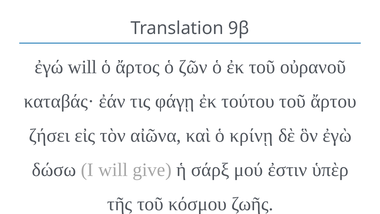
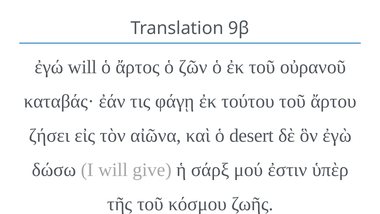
κρίνῃ: κρίνῃ -> desert
